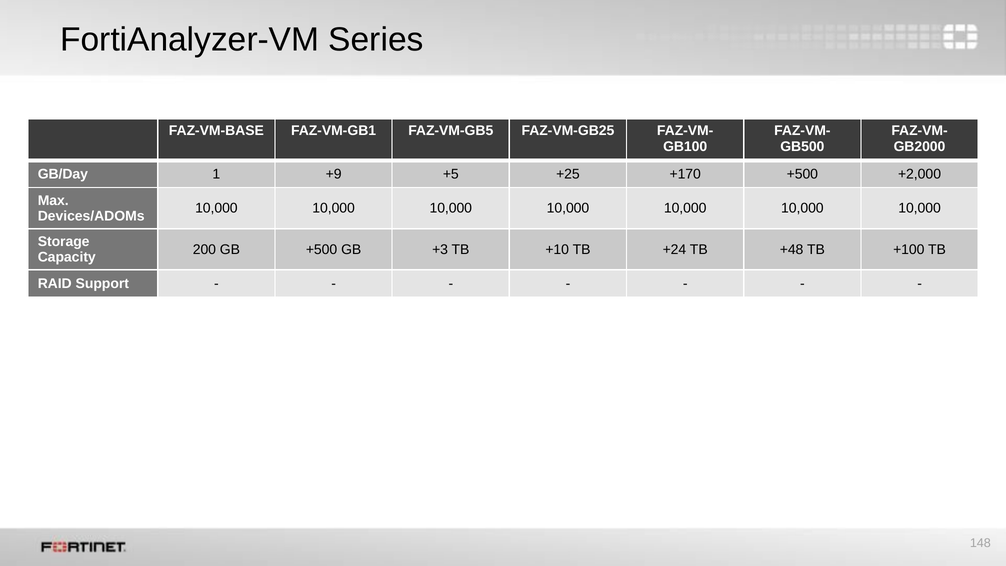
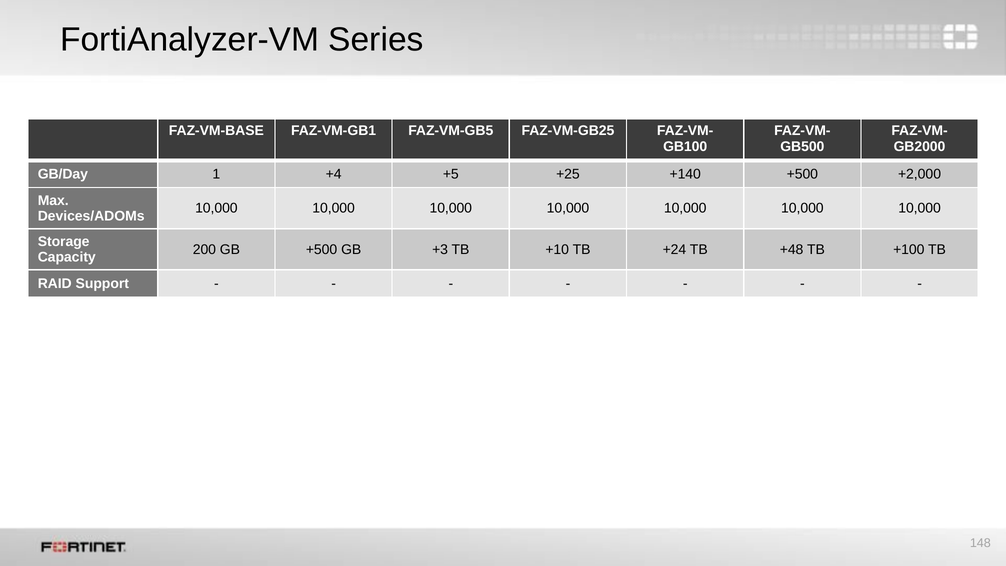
+9: +9 -> +4
+170: +170 -> +140
